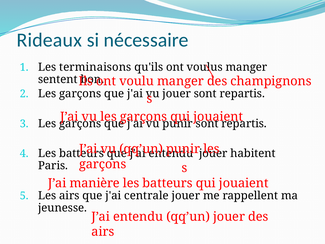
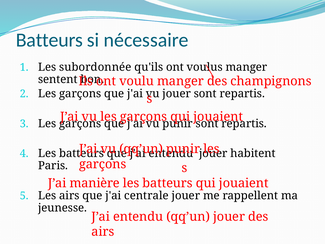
Rideaux at (49, 40): Rideaux -> Batteurs
terminaisons: terminaisons -> subordonnée
